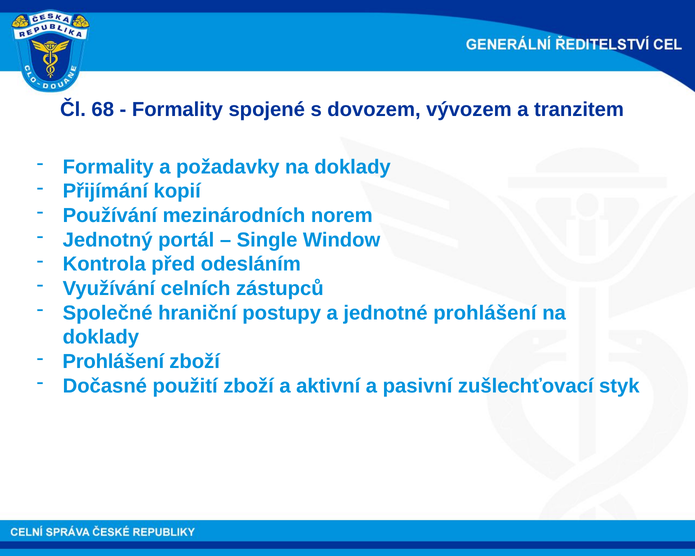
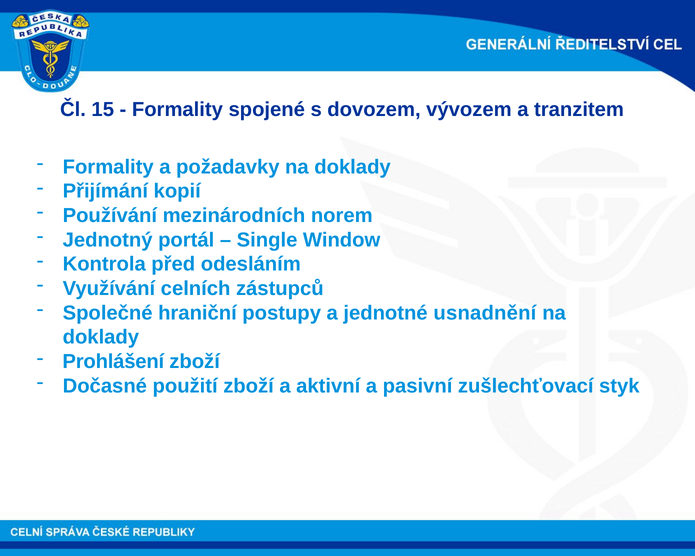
68: 68 -> 15
jednotné prohlášení: prohlášení -> usnadnění
